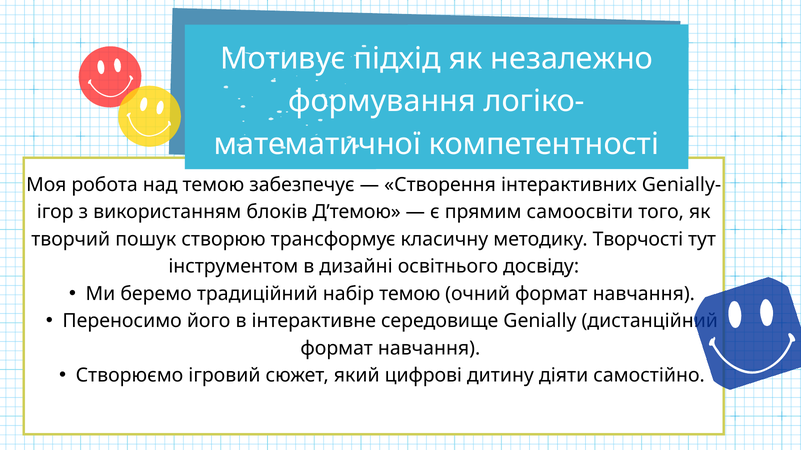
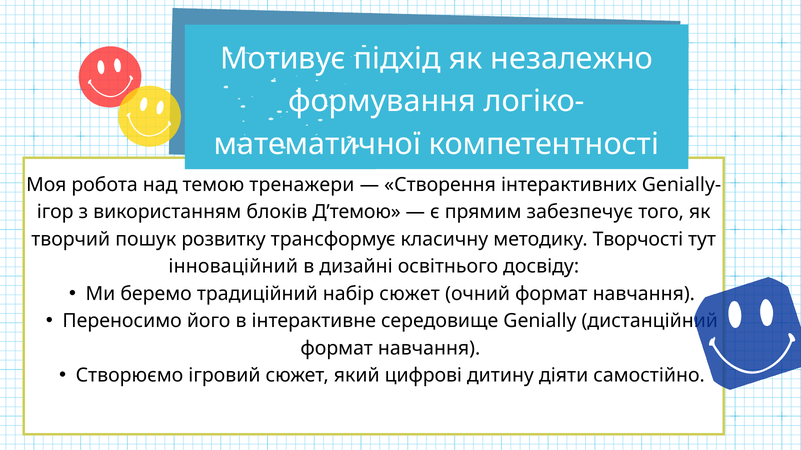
забезпечує: забезпечує -> тренажери
самоосвіти: самоосвіти -> забезпечує
створюю: створюю -> розвитку
інструментом: інструментом -> інноваційний
набір темою: темою -> сюжет
